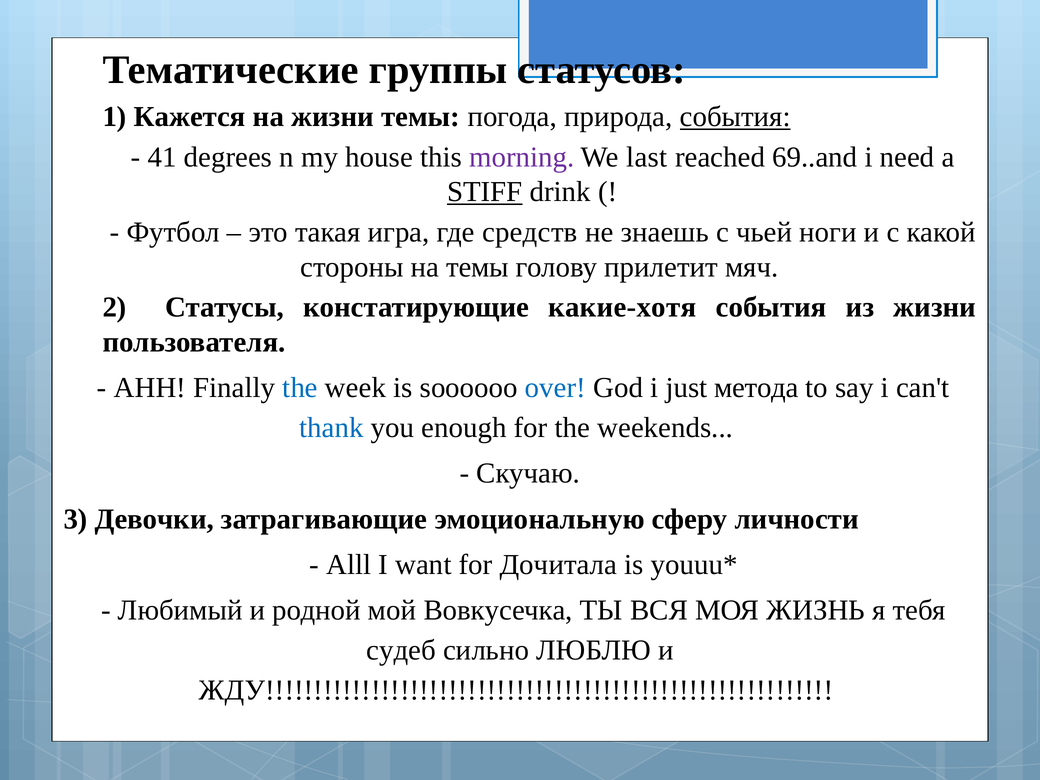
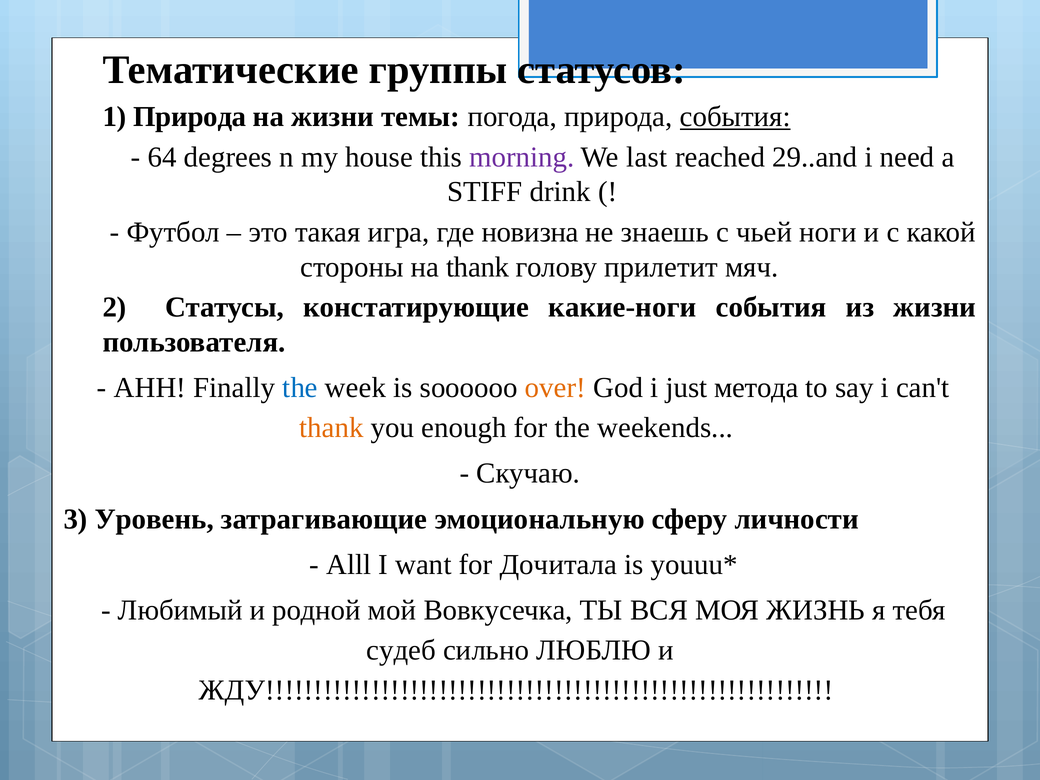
1 Кажется: Кажется -> Природа
41: 41 -> 64
69..and: 69..and -> 29..and
STIFF underline: present -> none
средств: средств -> новизна
на темы: темы -> thank
какие-хотя: какие-хотя -> какие-ноги
over colour: blue -> orange
thank at (331, 428) colour: blue -> orange
Девочки: Девочки -> Уровень
